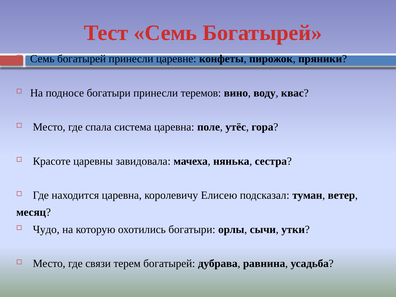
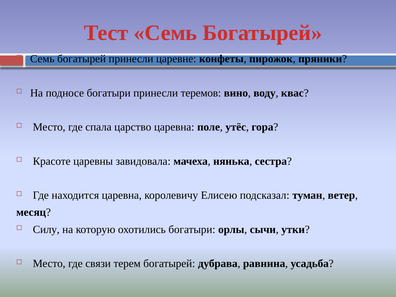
система: система -> царство
Чудо: Чудо -> Силу
